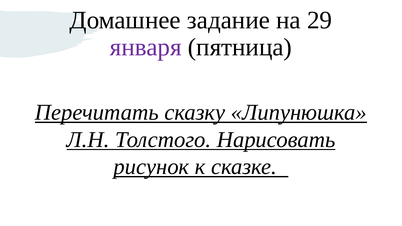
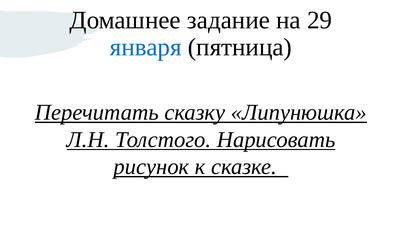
января colour: purple -> blue
